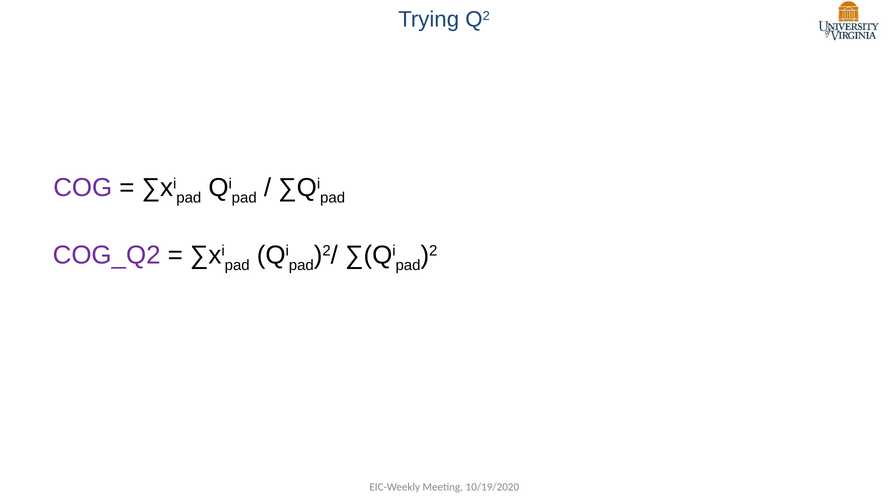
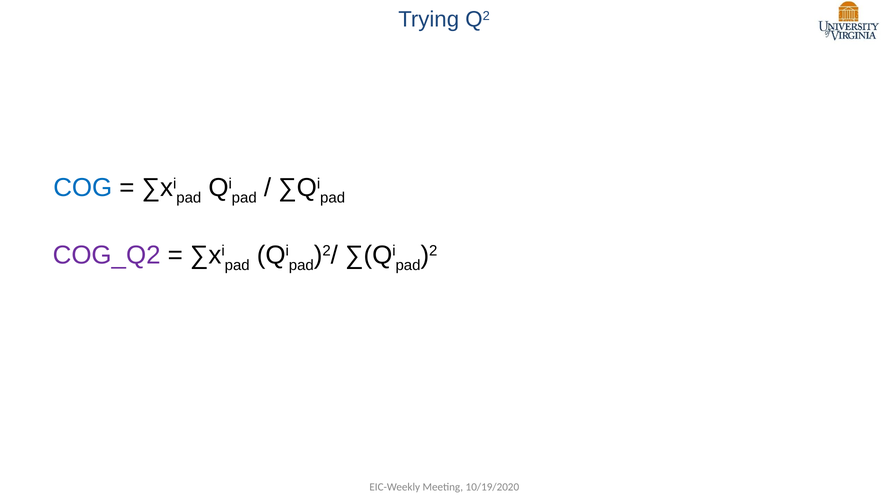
COG colour: purple -> blue
